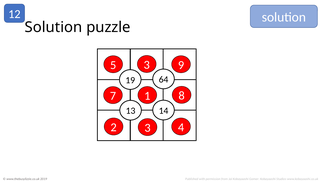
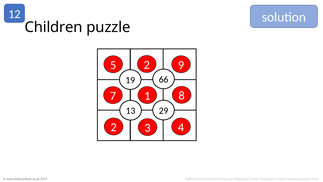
Solution at (53, 27): Solution -> Children
5 3: 3 -> 2
64: 64 -> 66
14: 14 -> 29
